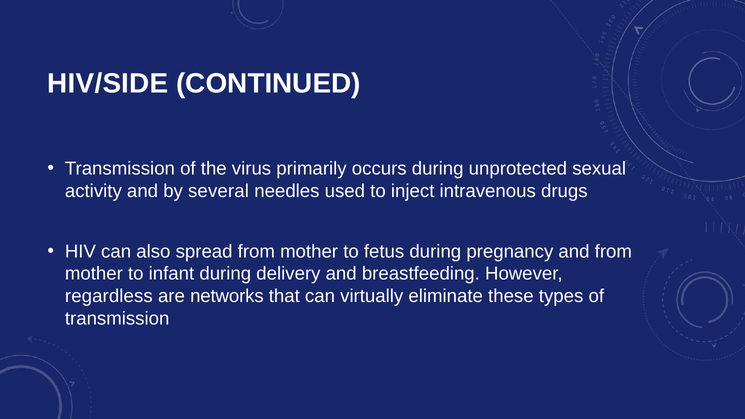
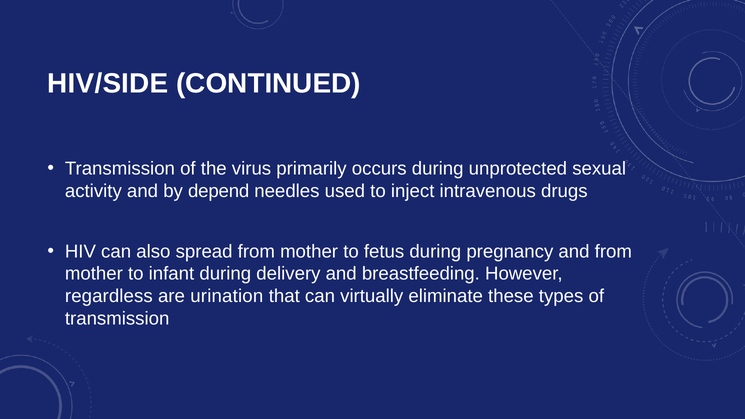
several: several -> depend
networks: networks -> urination
